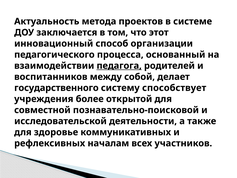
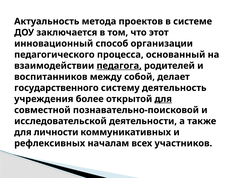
способствует: способствует -> деятельность
для at (163, 99) underline: none -> present
здоровье: здоровье -> личности
